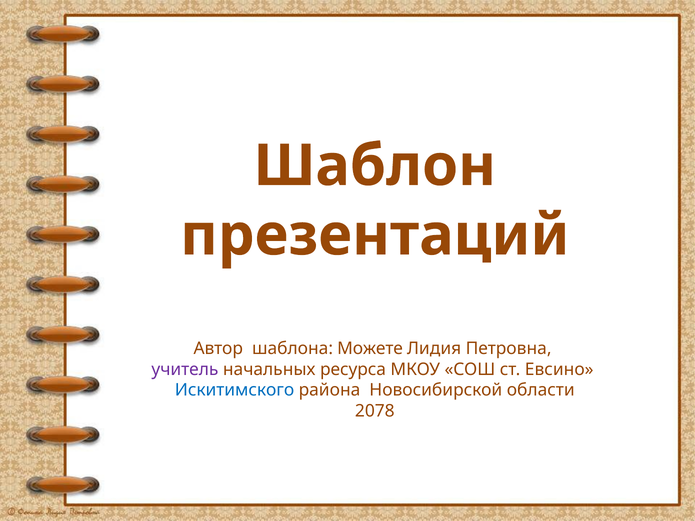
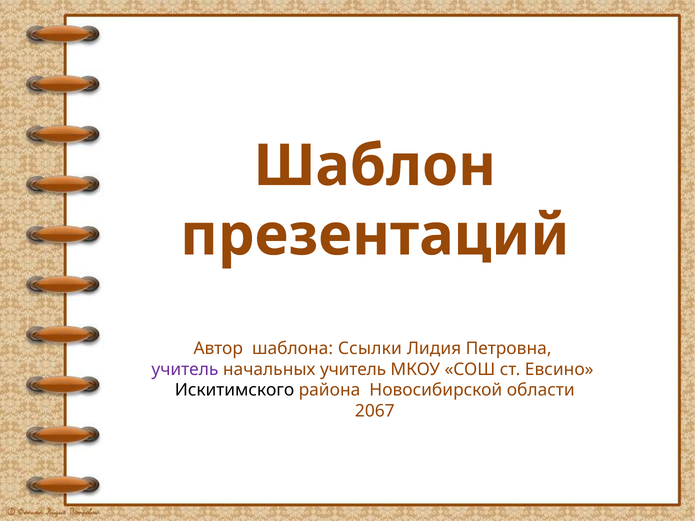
Можете: Можете -> Ссылки
начальных ресурса: ресурса -> учитель
Искитимского colour: blue -> black
2078: 2078 -> 2067
